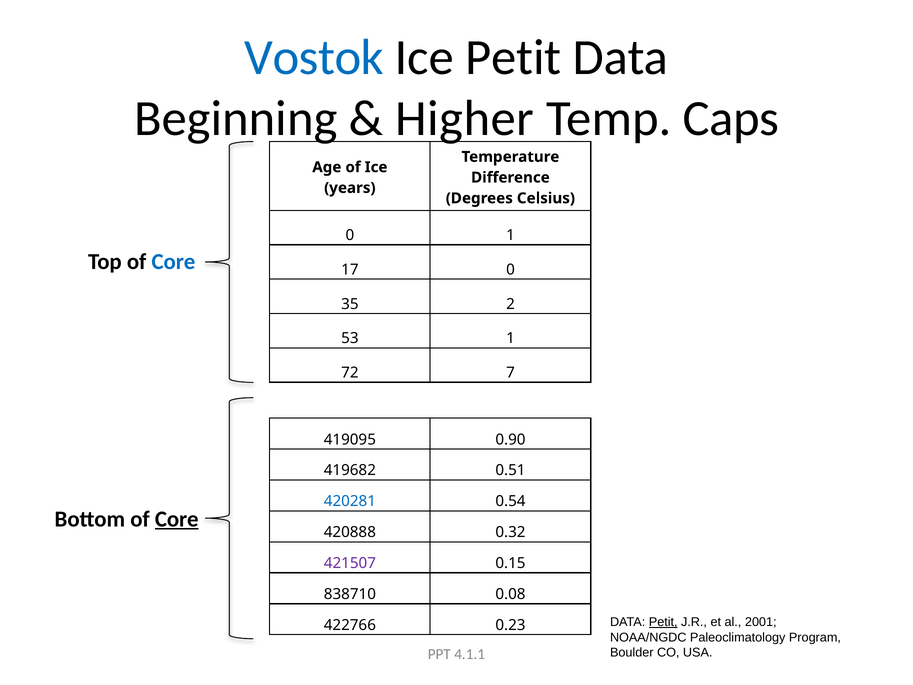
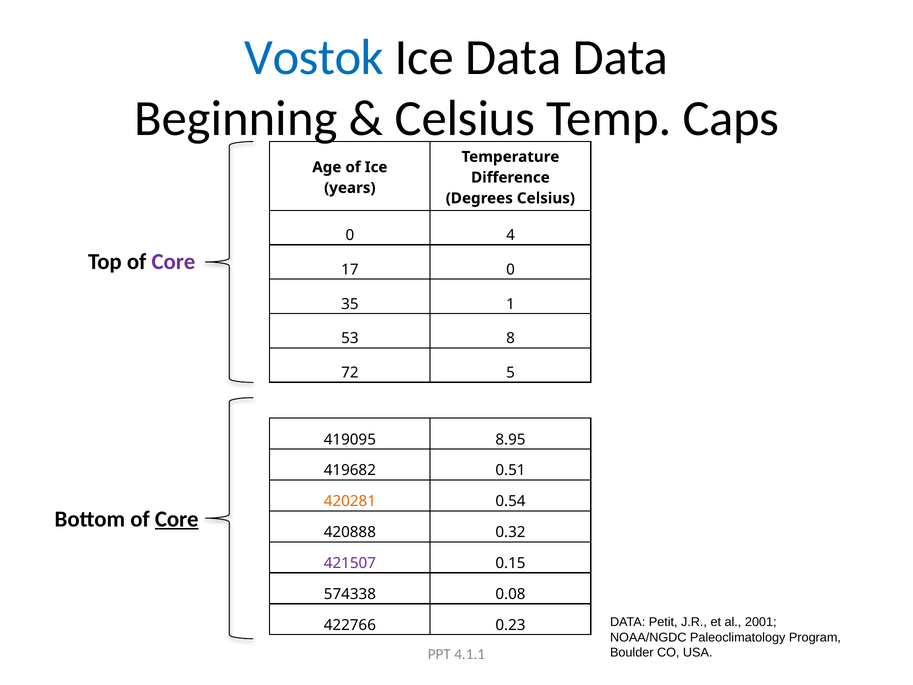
Ice Petit: Petit -> Data
Higher at (465, 118): Higher -> Celsius
0 1: 1 -> 4
Core at (173, 261) colour: blue -> purple
2: 2 -> 1
53 1: 1 -> 8
7: 7 -> 5
0.90: 0.90 -> 8.95
420281 colour: blue -> orange
838710: 838710 -> 574338
Petit at (663, 622) underline: present -> none
